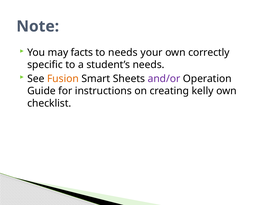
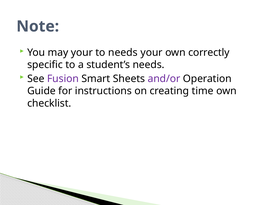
may facts: facts -> your
Fusion colour: orange -> purple
kelly: kelly -> time
